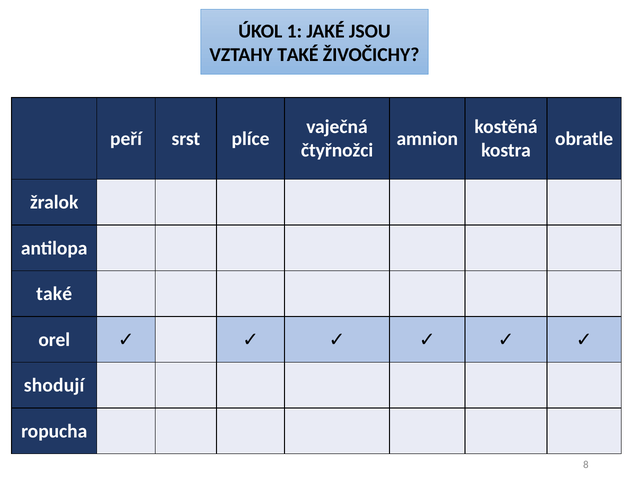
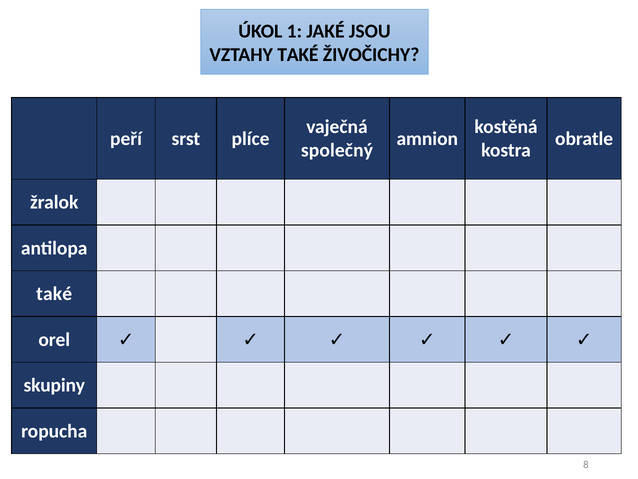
čtyřnožci: čtyřnožci -> společný
shodují: shodují -> skupiny
